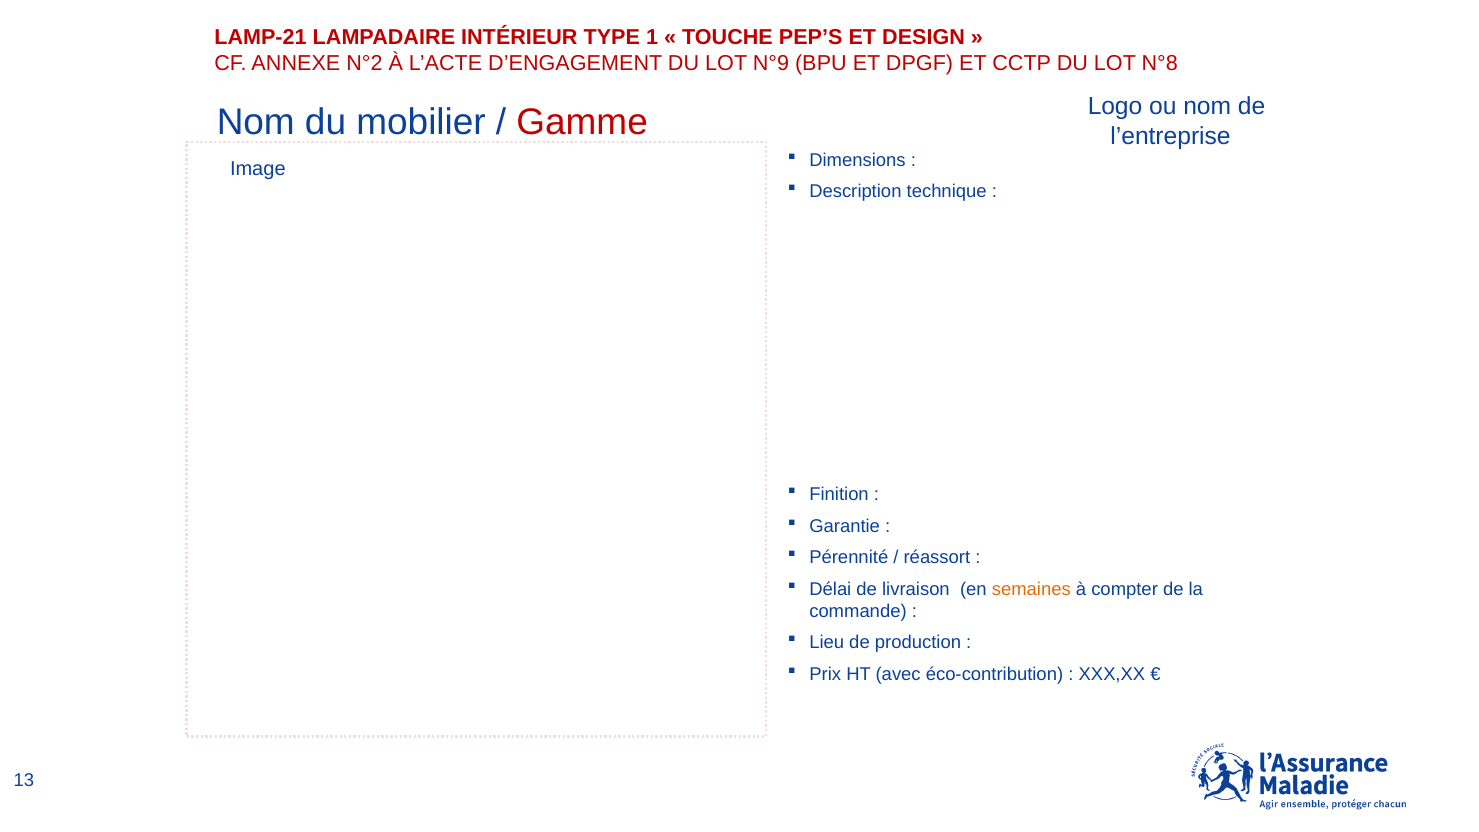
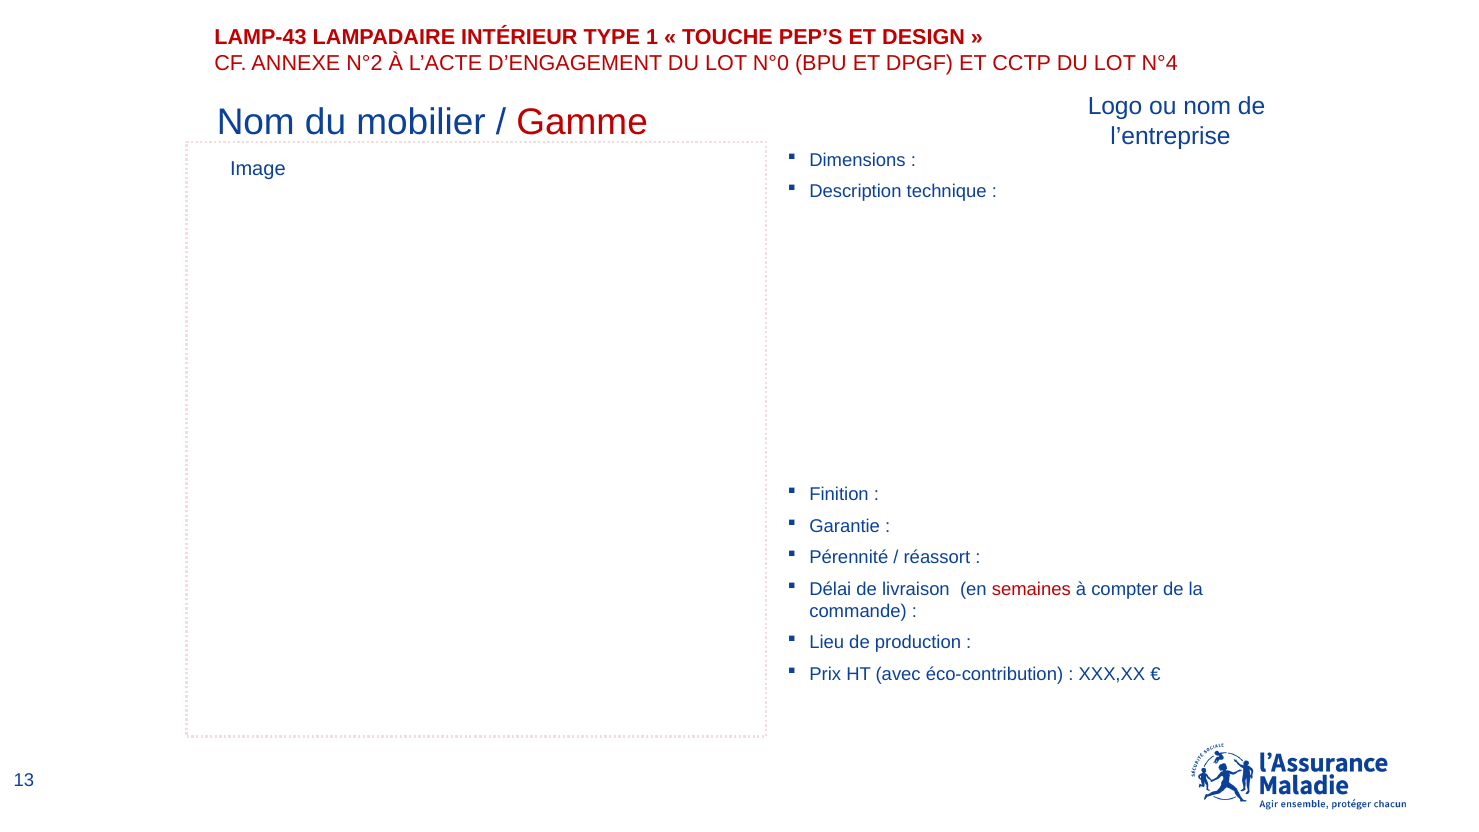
LAMP-21: LAMP-21 -> LAMP-43
N°9: N°9 -> N°0
N°8: N°8 -> N°4
semaines colour: orange -> red
